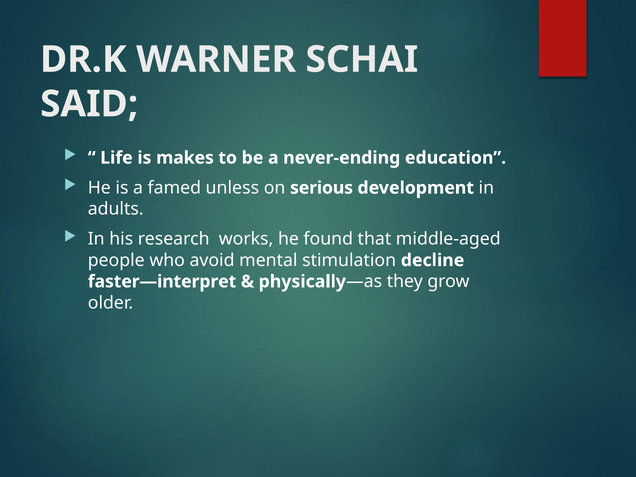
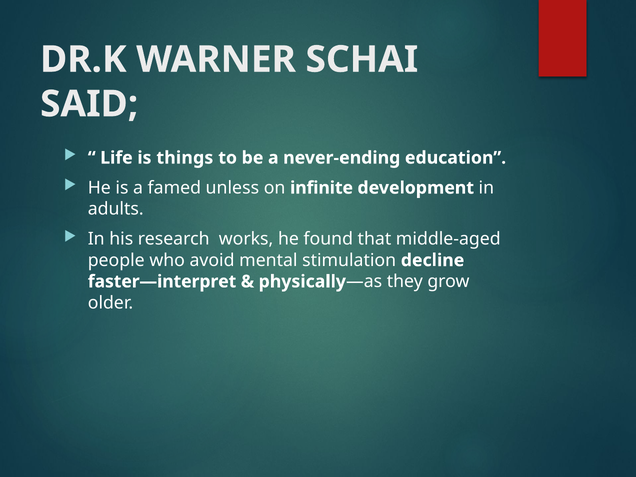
makes: makes -> things
serious: serious -> infinite
